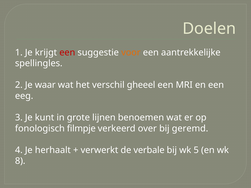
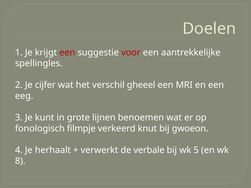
voor colour: orange -> red
waar: waar -> cijfer
over: over -> knut
geremd: geremd -> gwoeon
